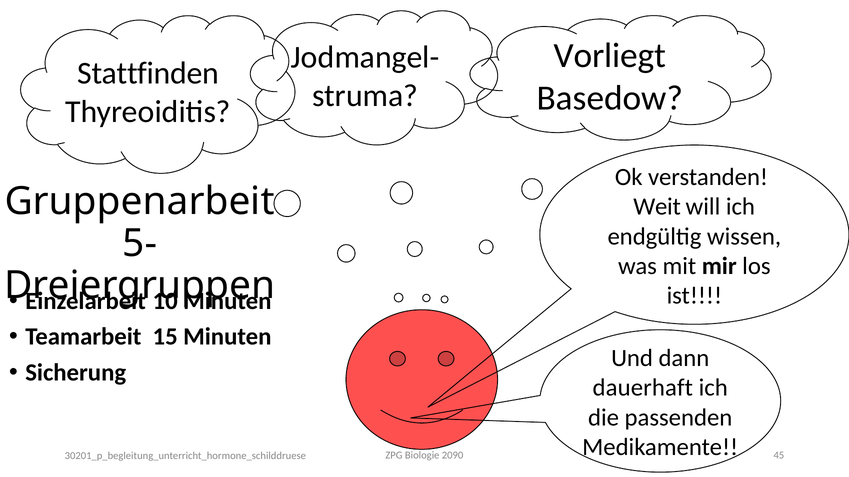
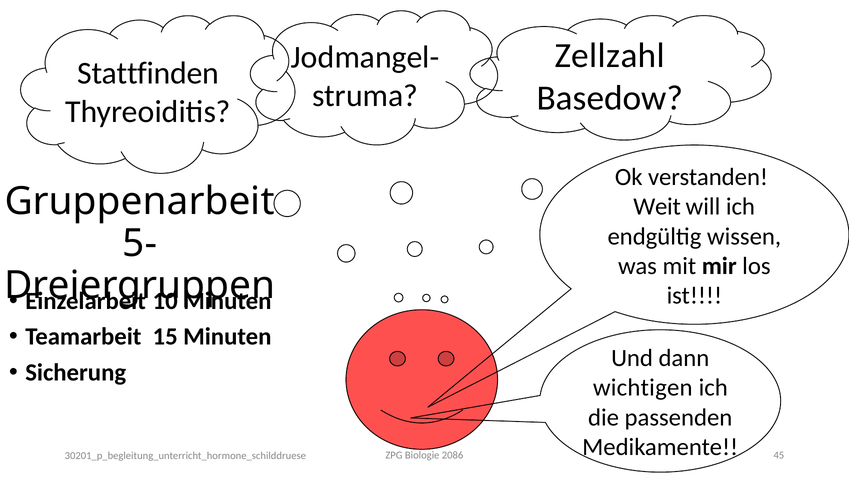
Vorliegt: Vorliegt -> Zellzahl
dauerhaft: dauerhaft -> wichtigen
2090: 2090 -> 2086
